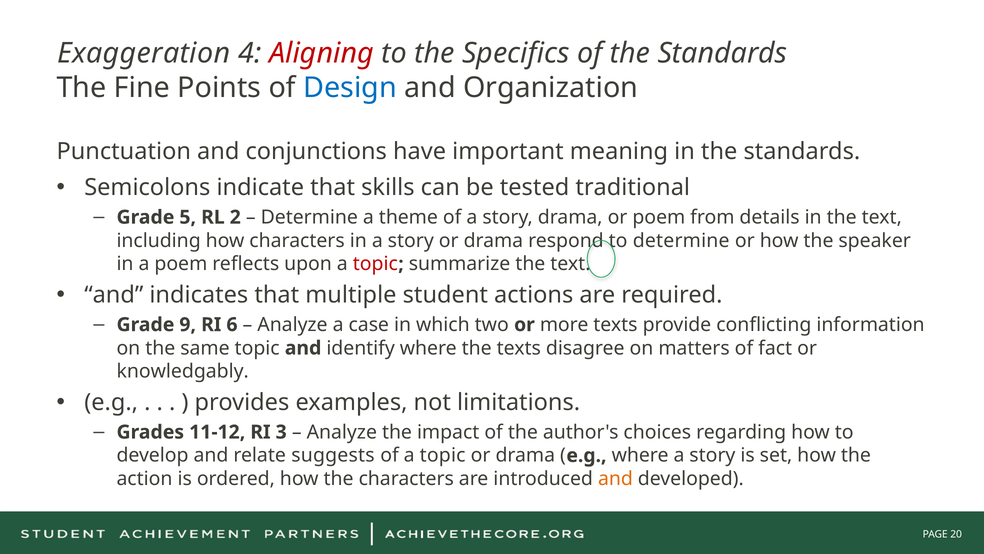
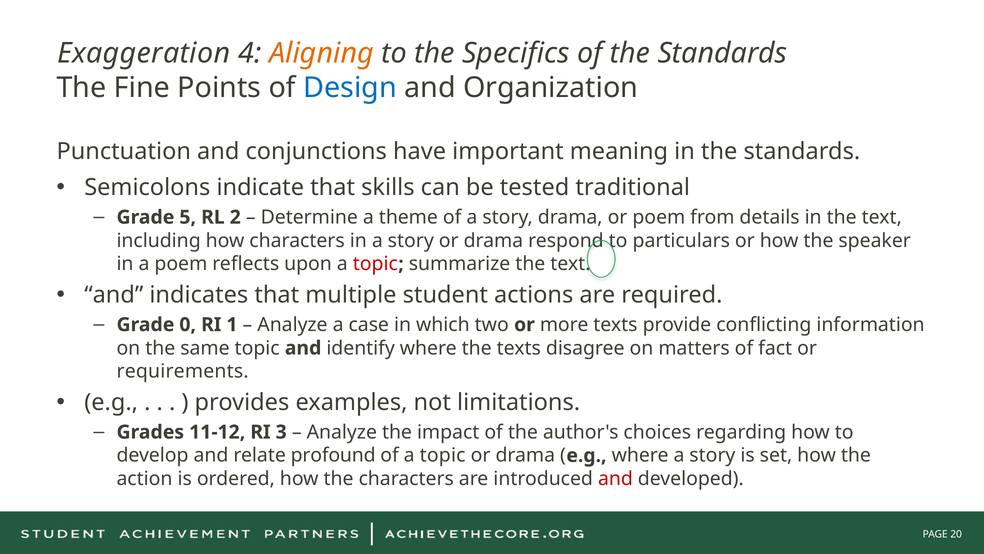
Aligning colour: red -> orange
determine at (681, 240): determine -> particulars
9: 9 -> 0
6: 6 -> 1
knowledgably: knowledgably -> requirements
suggests: suggests -> profound
and at (615, 479) colour: orange -> red
